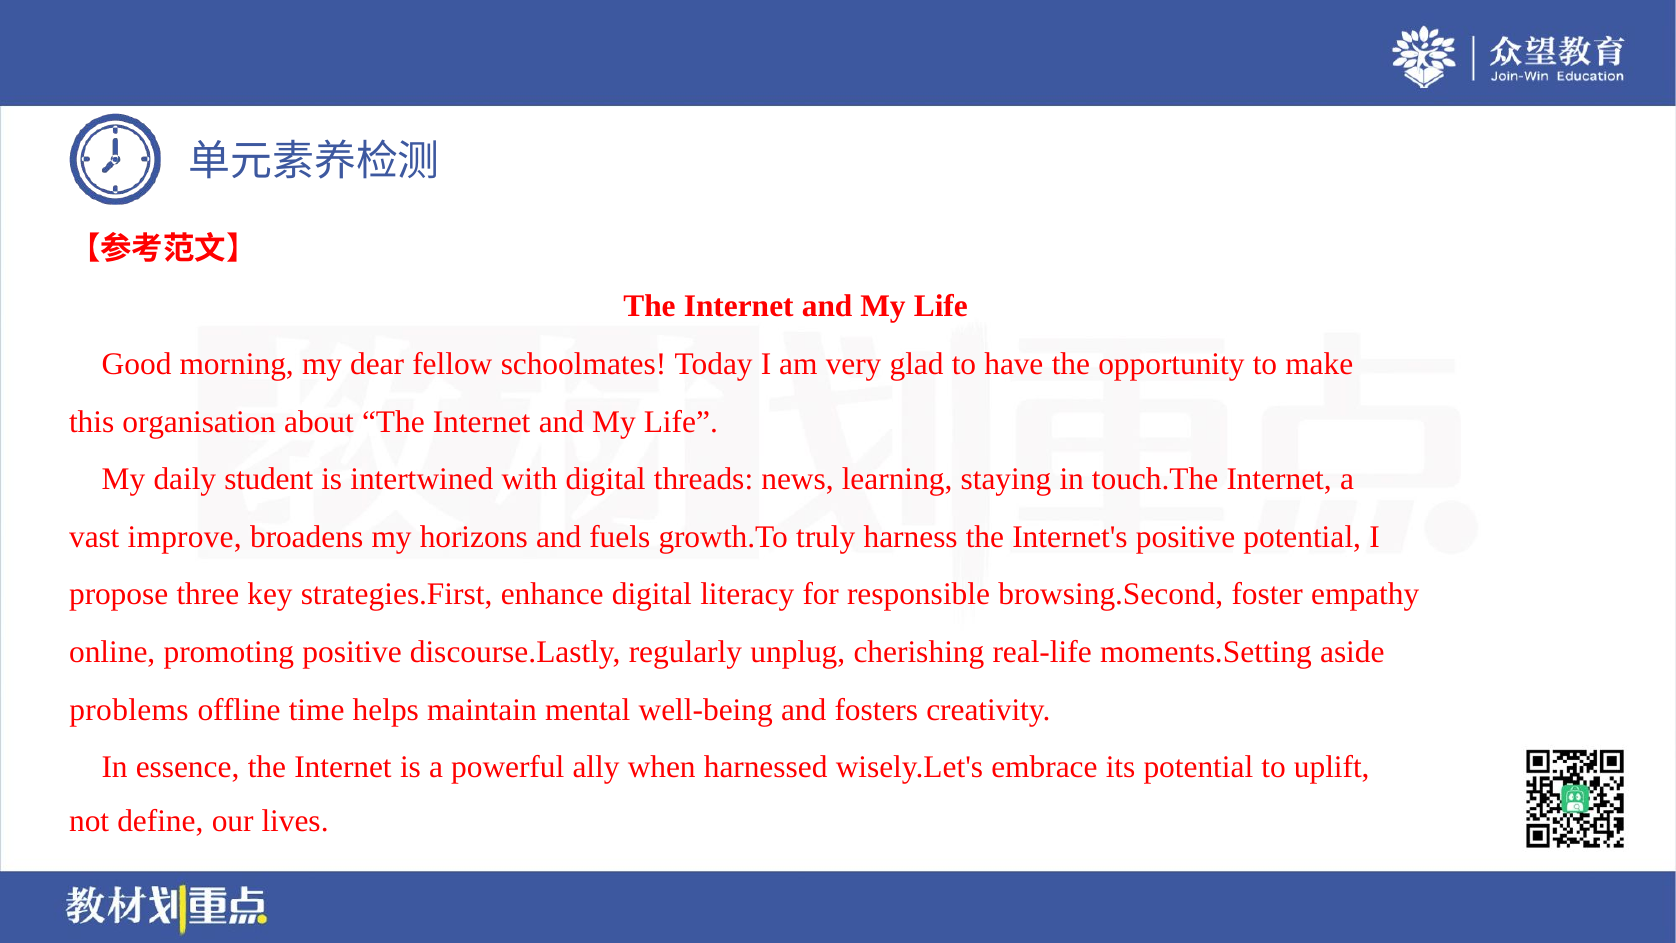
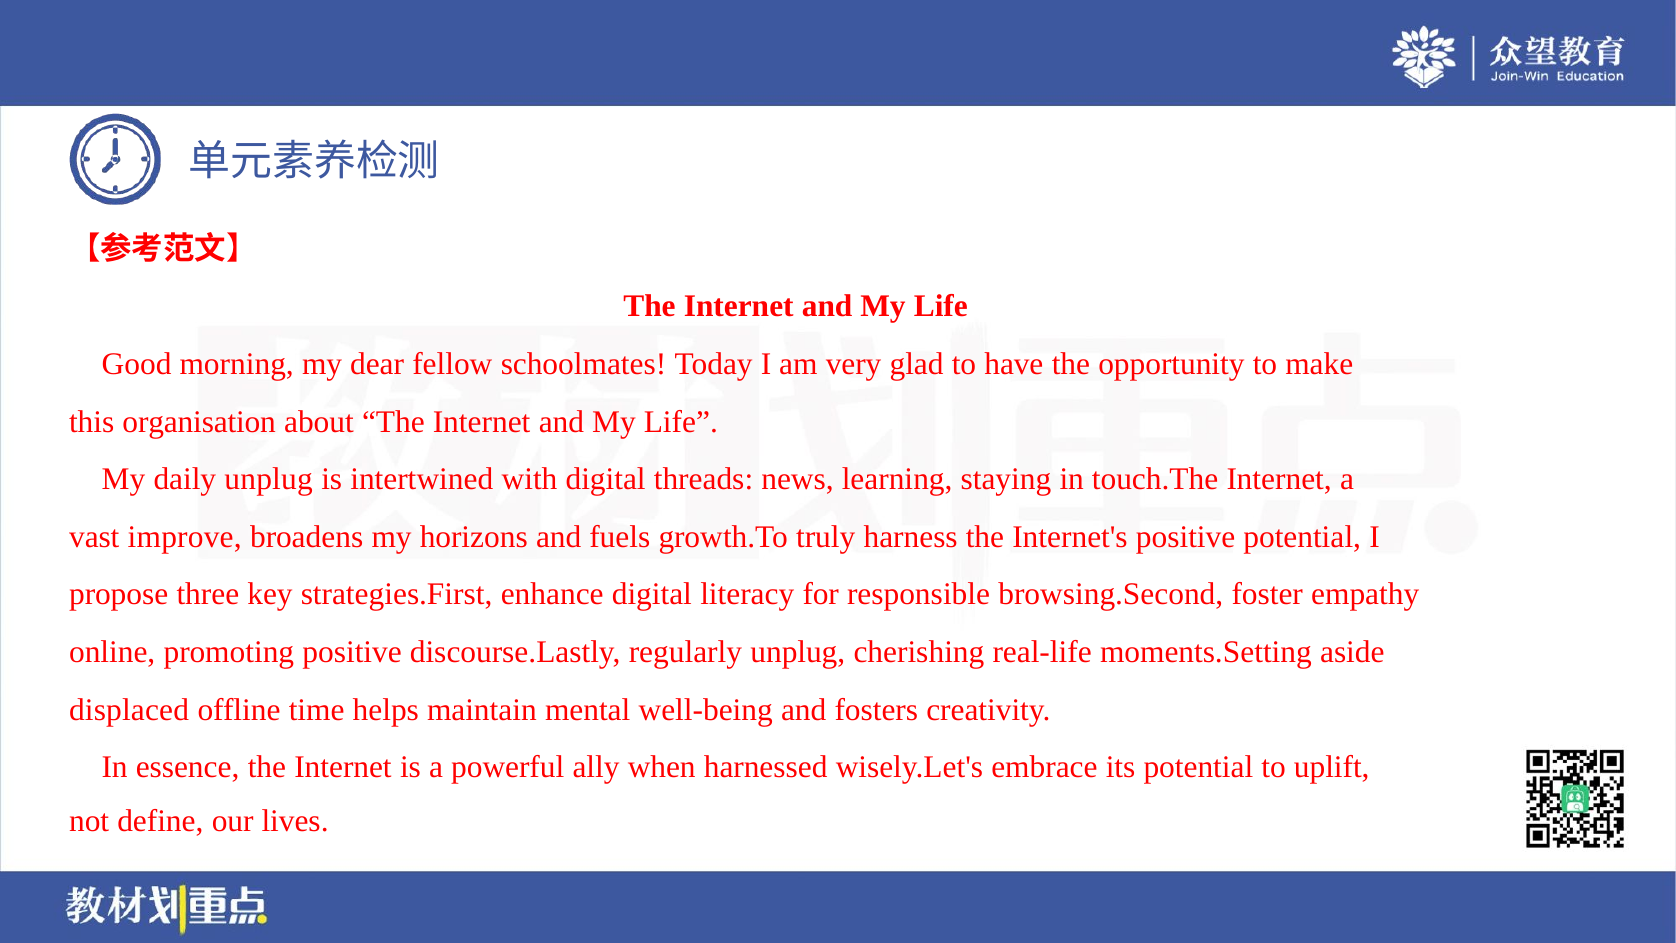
daily student: student -> unplug
problems: problems -> displaced
